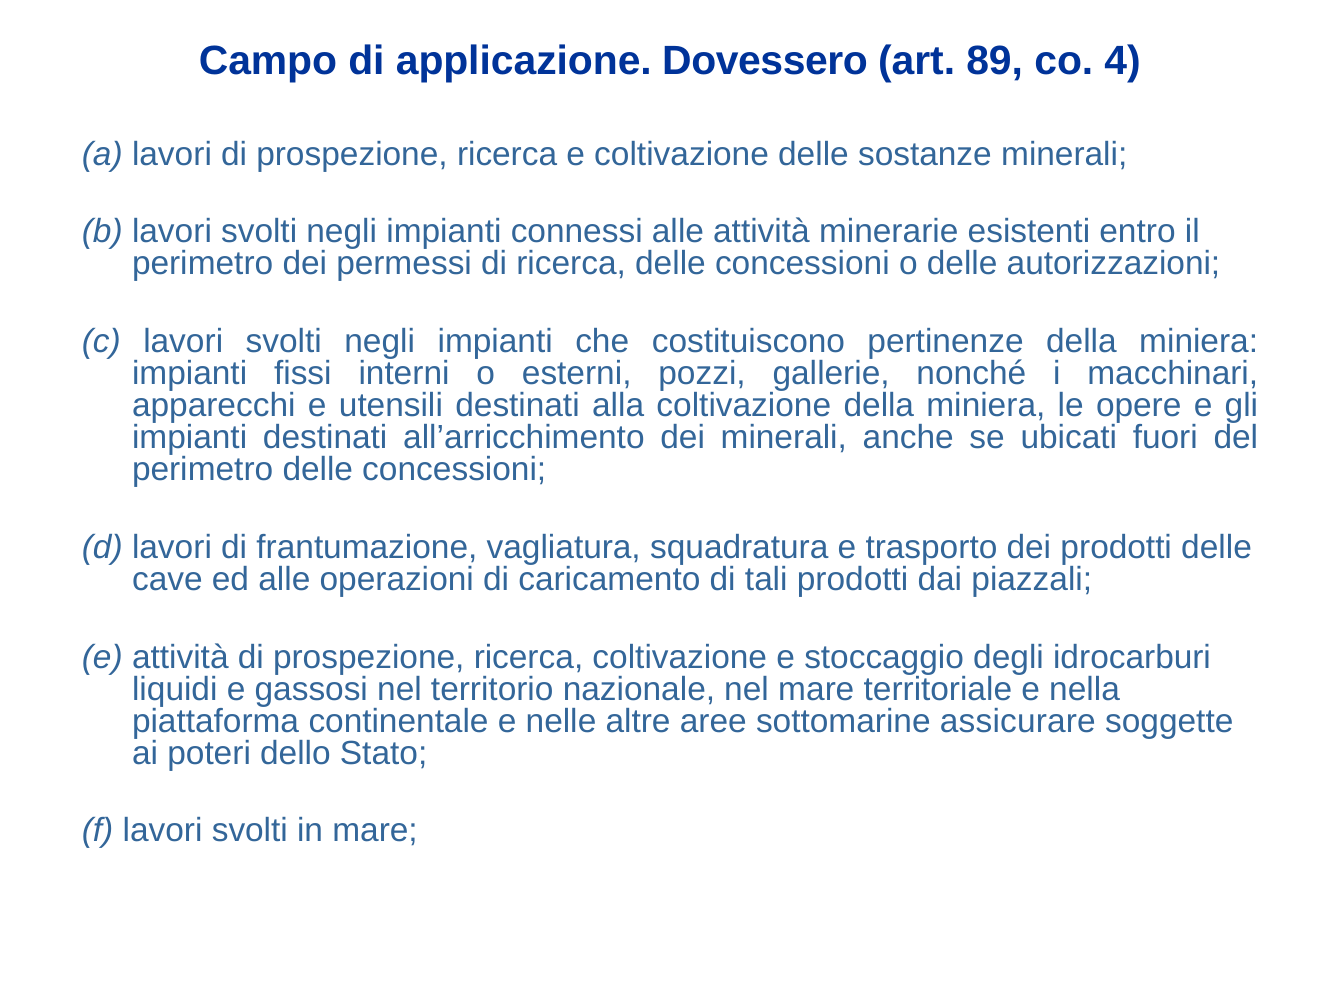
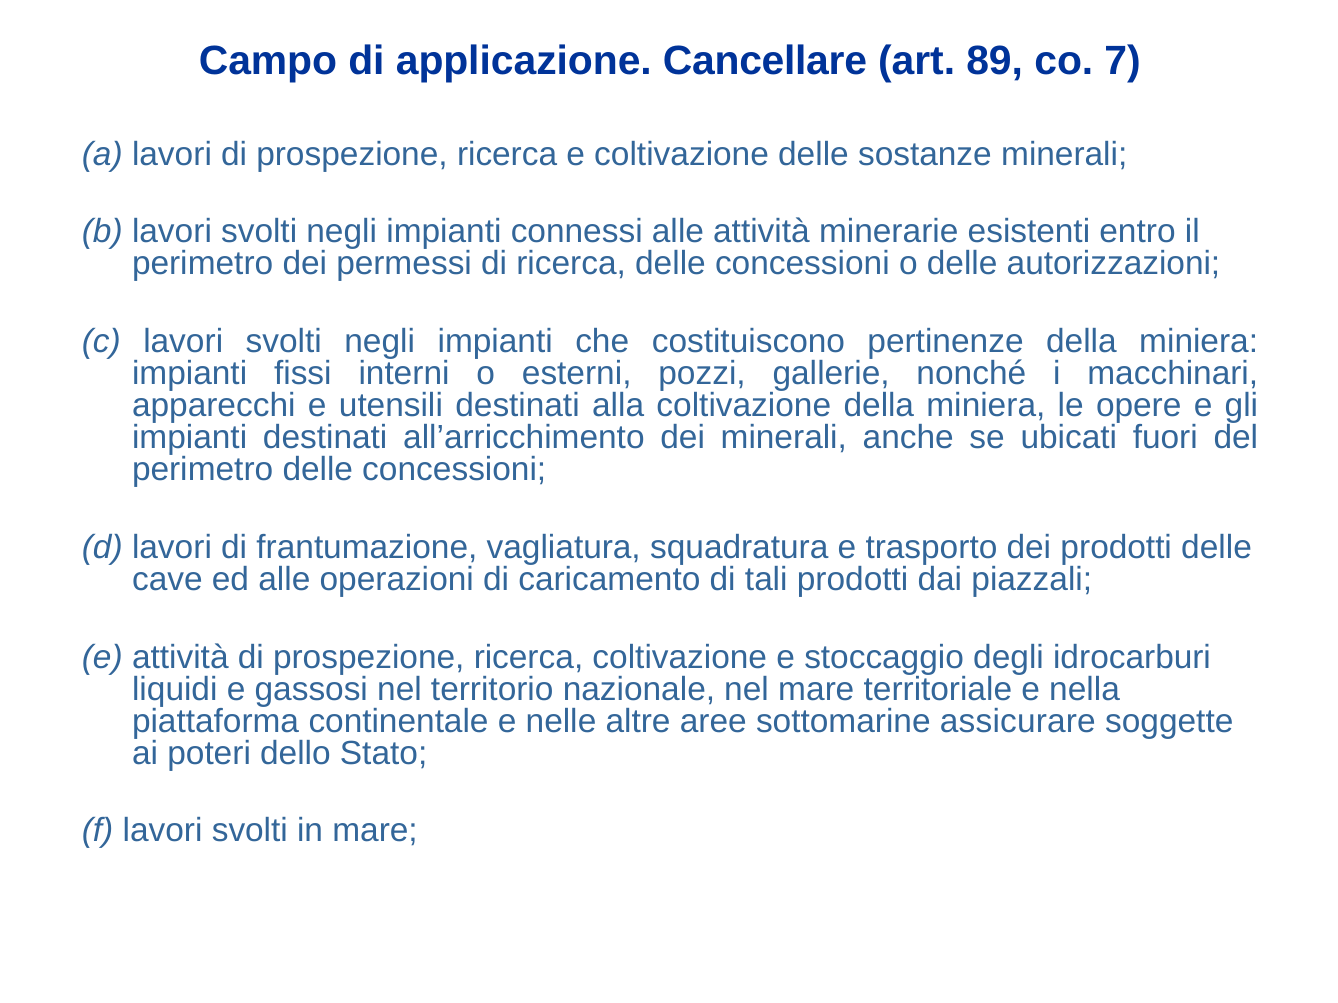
Dovessero: Dovessero -> Cancellare
4: 4 -> 7
